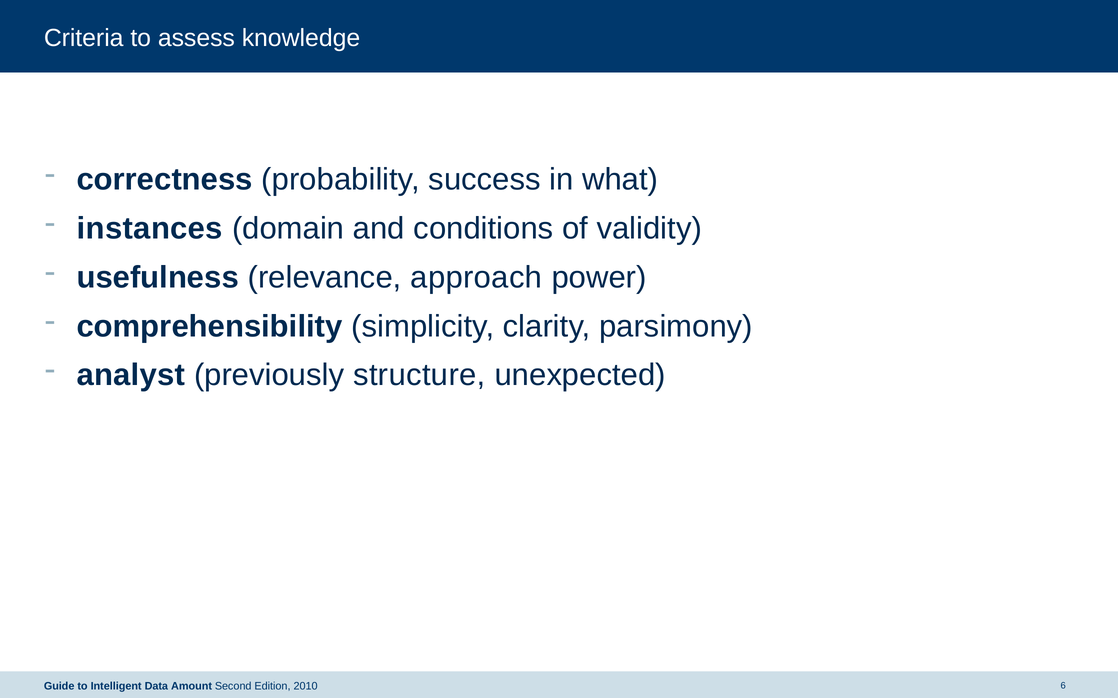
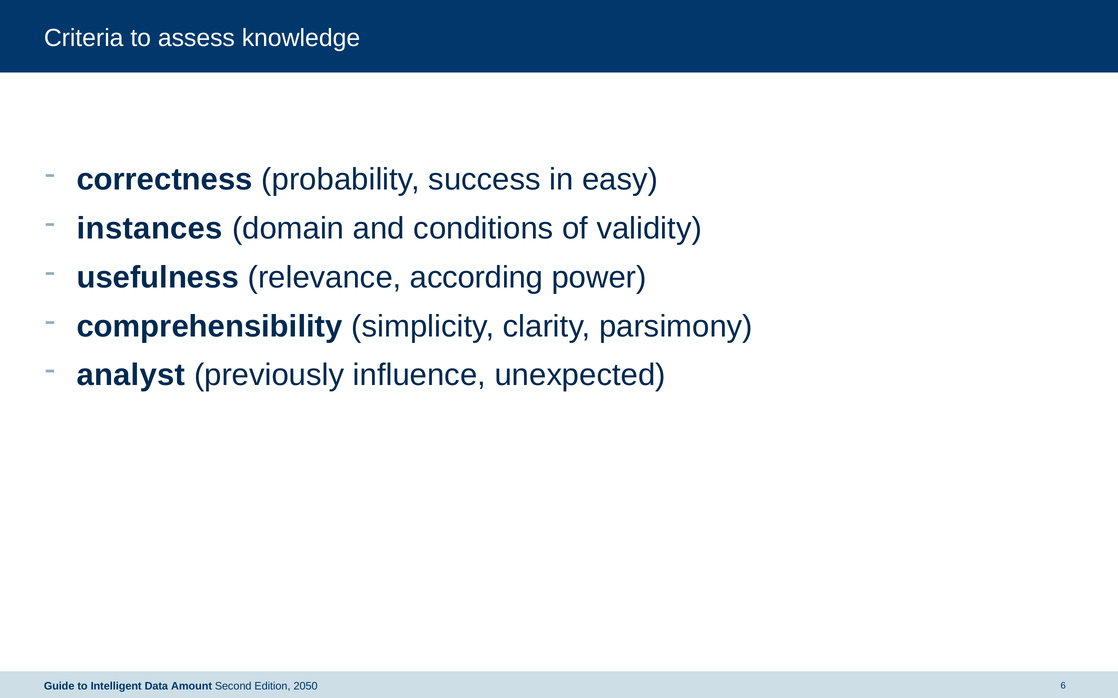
what: what -> easy
approach: approach -> according
structure: structure -> influence
2010: 2010 -> 2050
